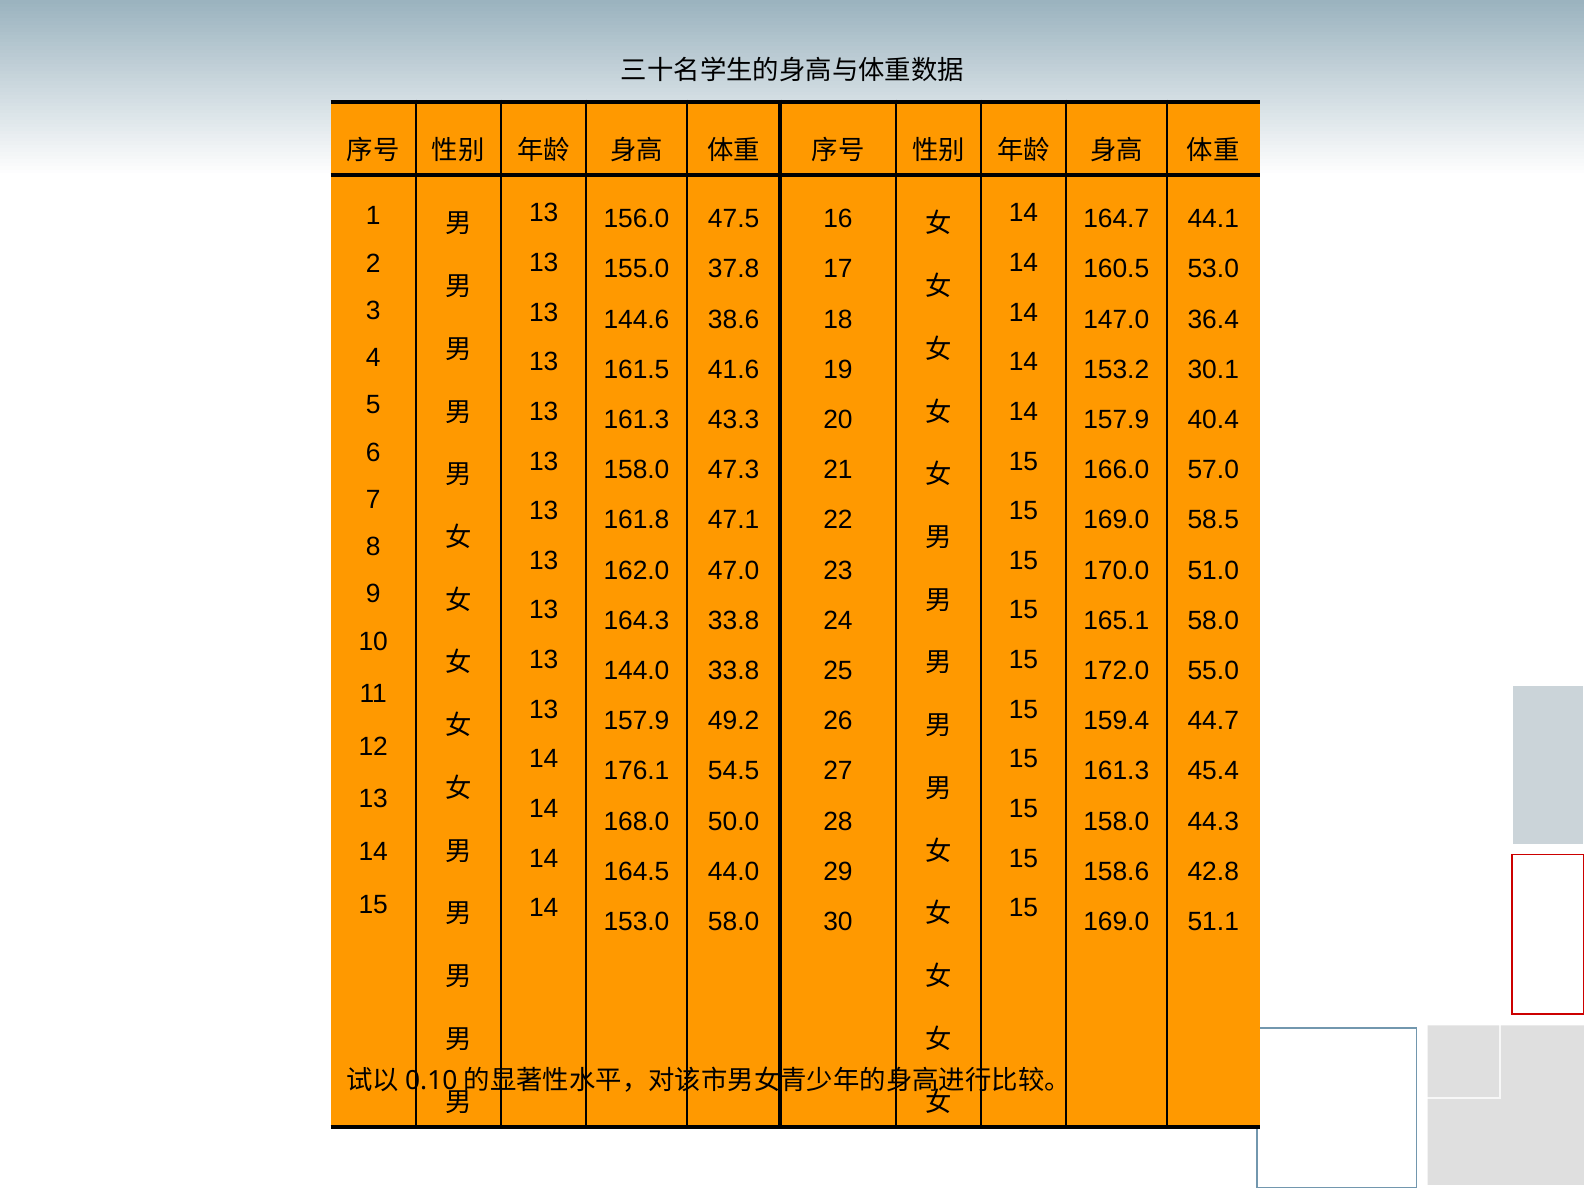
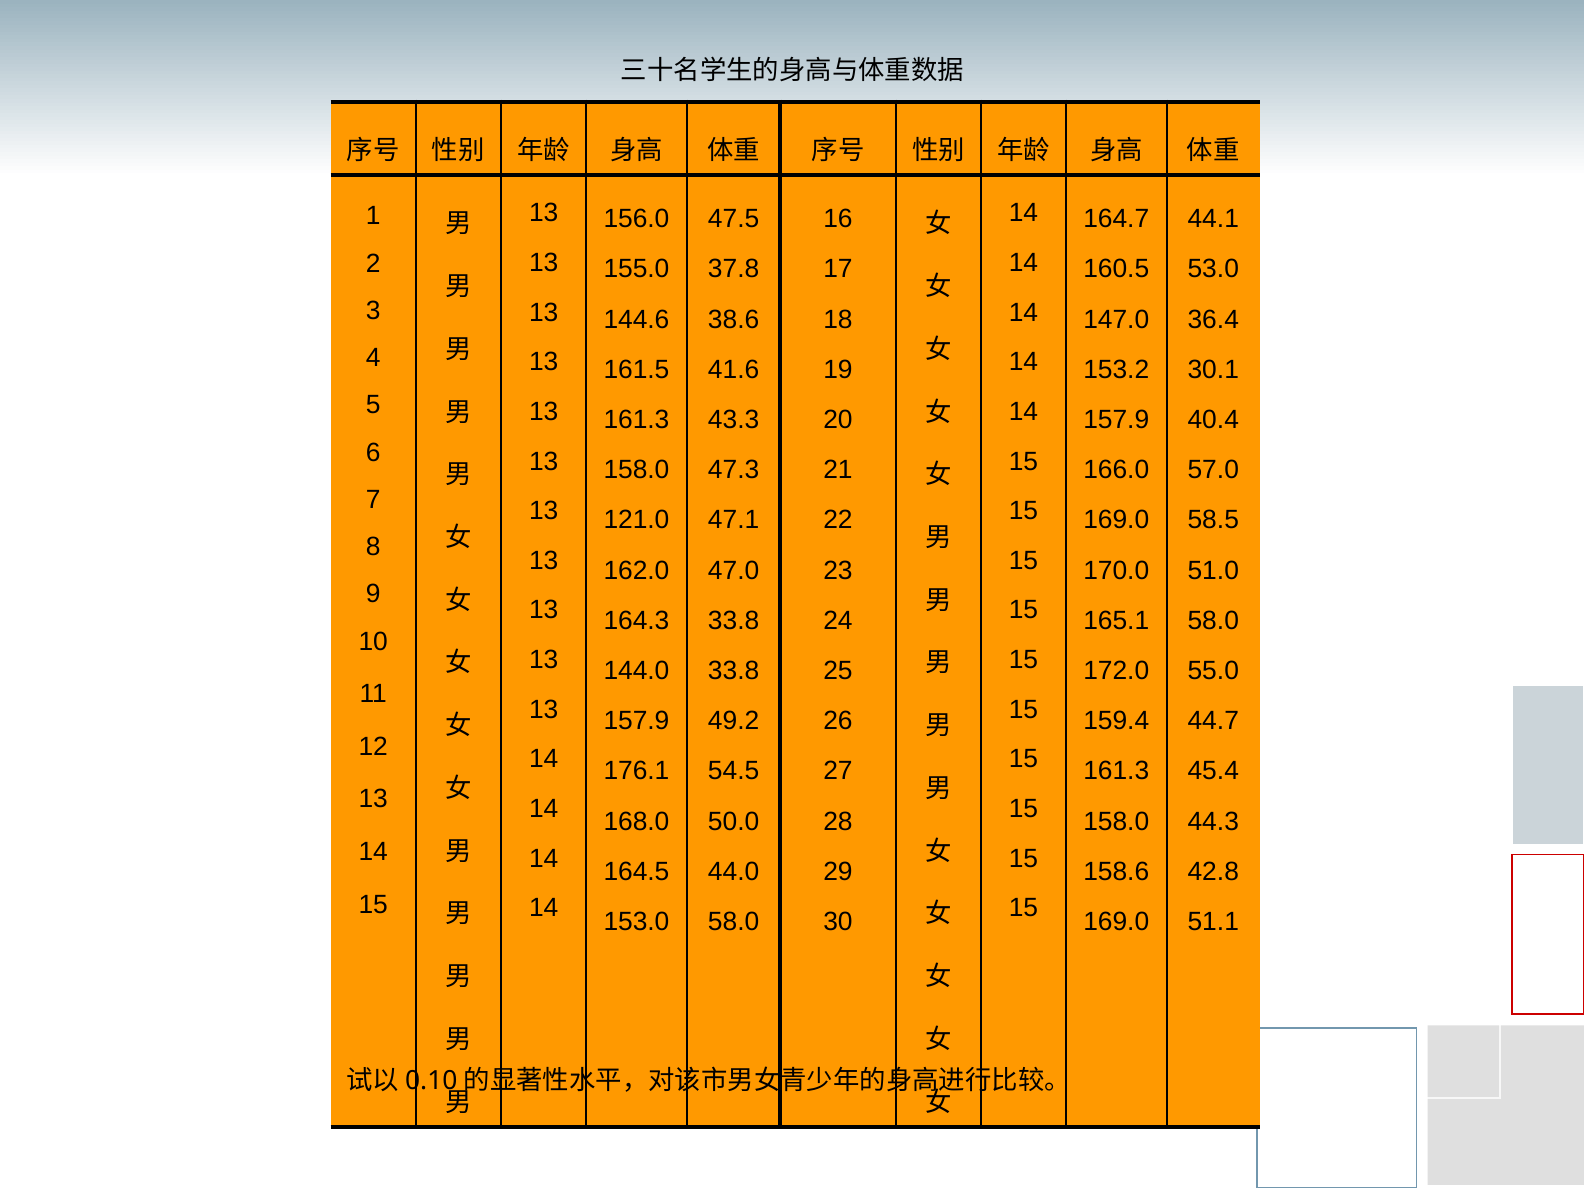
161.8: 161.8 -> 121.0
